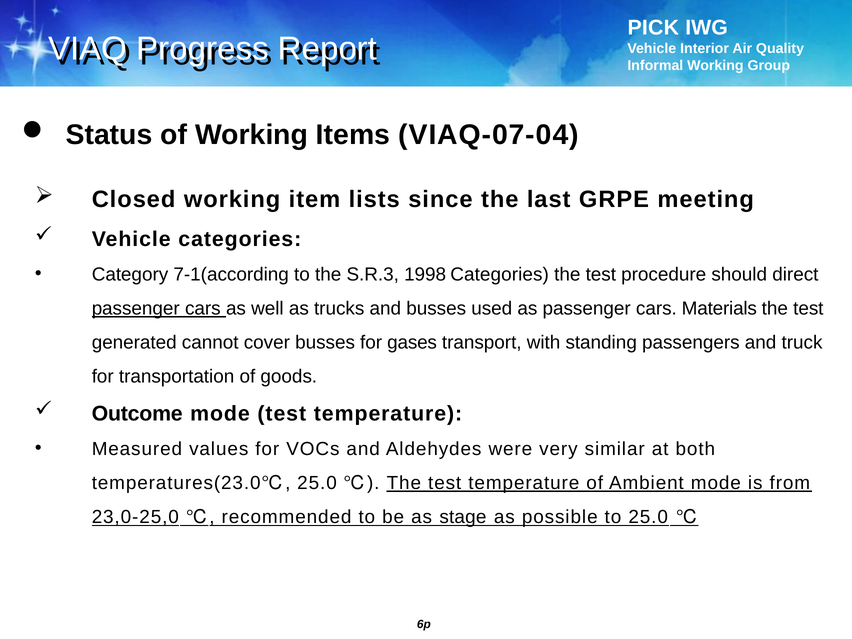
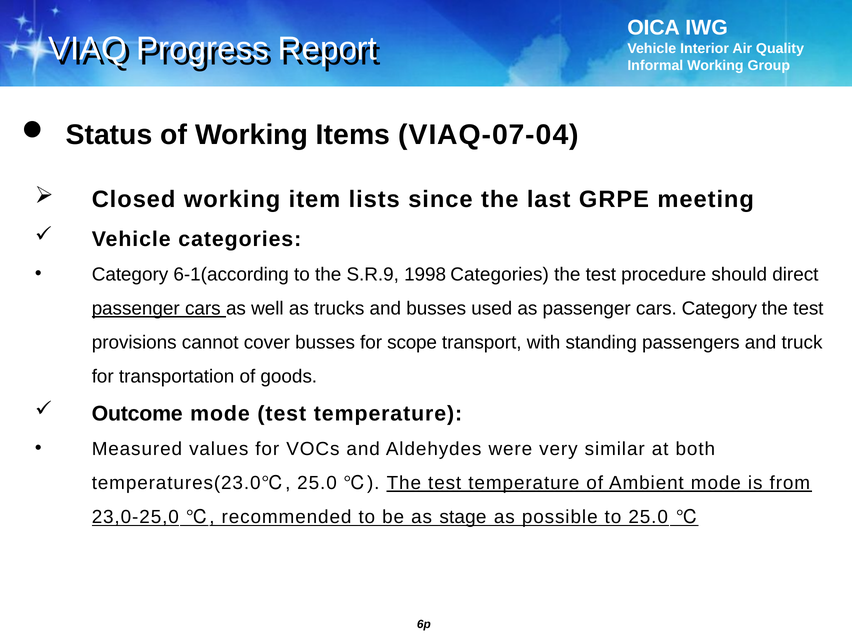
PICK: PICK -> OICA
7-1(according: 7-1(according -> 6-1(according
S.R.3: S.R.3 -> S.R.9
cars Materials: Materials -> Category
generated: generated -> provisions
gases: gases -> scope
